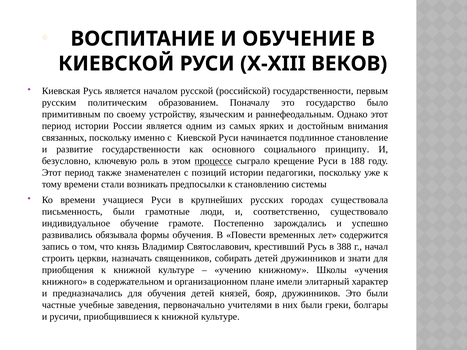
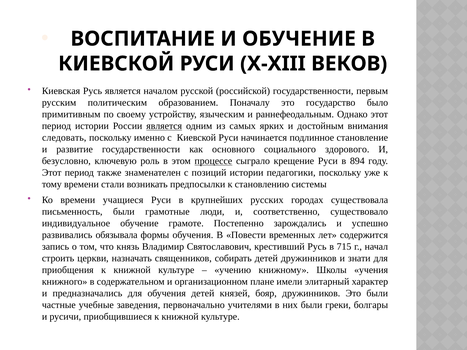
является at (164, 126) underline: none -> present
связанных: связанных -> следовать
принципу: принципу -> здорового
188: 188 -> 894
388: 388 -> 715
